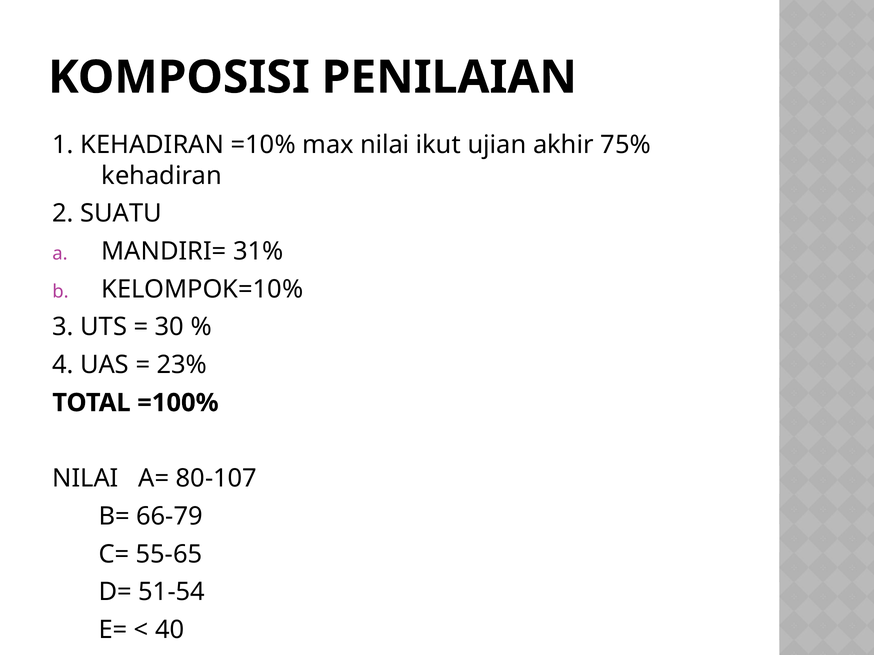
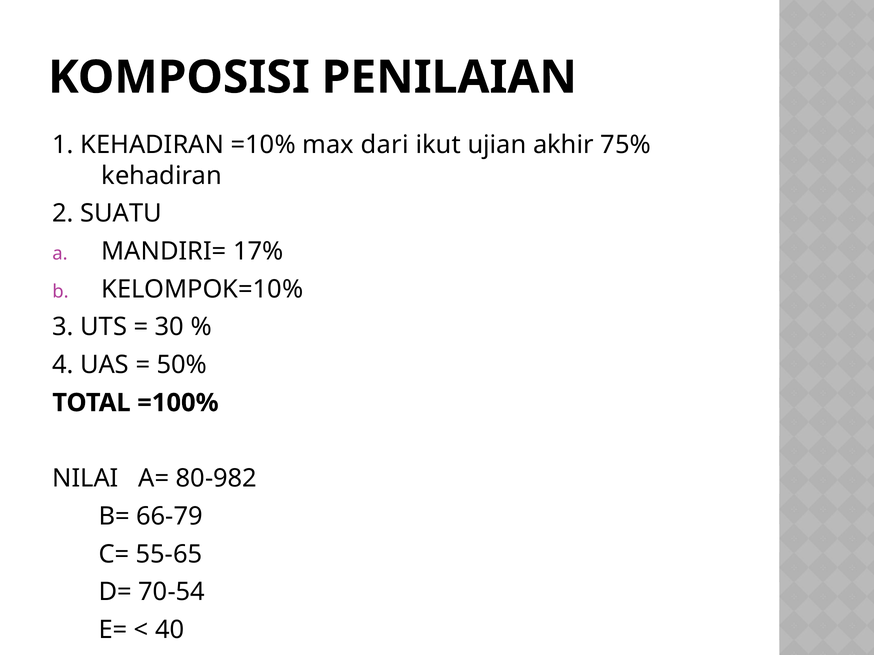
max nilai: nilai -> dari
31%: 31% -> 17%
23%: 23% -> 50%
80-107: 80-107 -> 80-982
51-54: 51-54 -> 70-54
